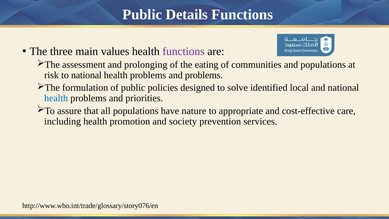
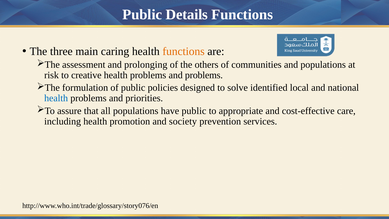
values: values -> caring
functions at (184, 51) colour: purple -> orange
eating: eating -> others
to national: national -> creative
have nature: nature -> public
